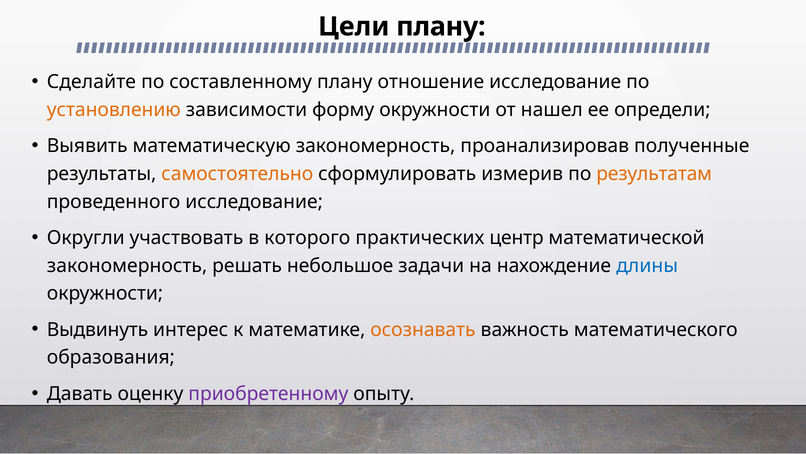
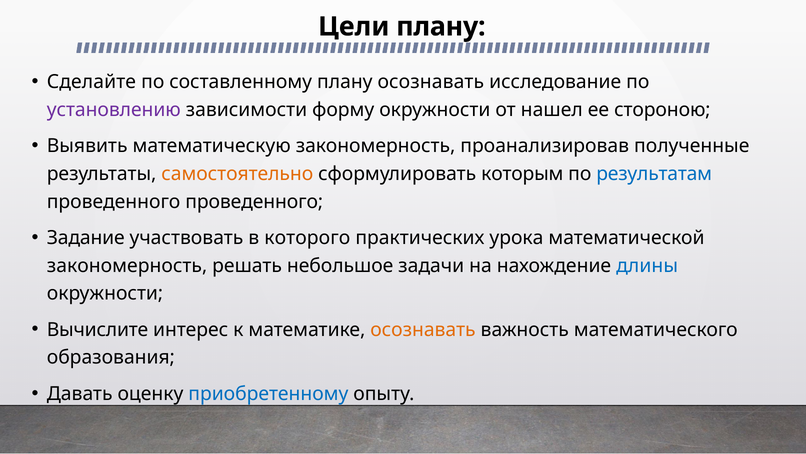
плану отношение: отношение -> осознавать
установлению colour: orange -> purple
определи: определи -> стороною
измерив: измерив -> которым
результатам colour: orange -> blue
проведенного исследование: исследование -> проведенного
Округли: Округли -> Задание
центр: центр -> урока
Выдвинуть: Выдвинуть -> Вычислите
приобретенному colour: purple -> blue
